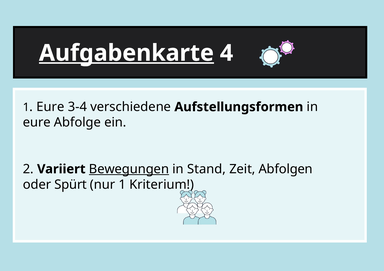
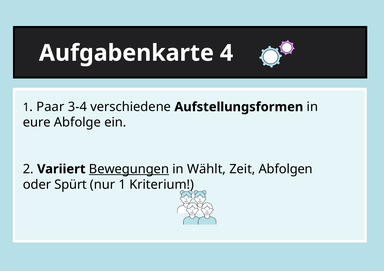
Aufgabenkarte underline: present -> none
1 Eure: Eure -> Paar
Stand: Stand -> Wählt
